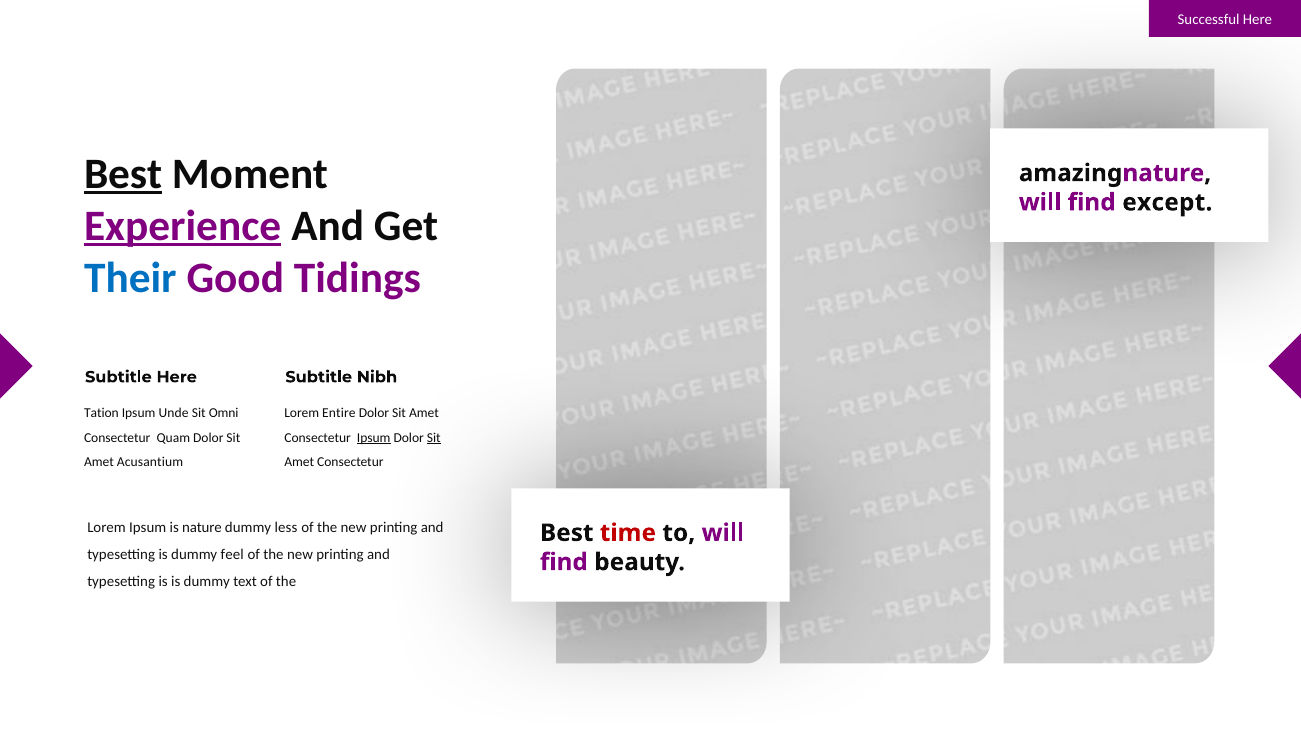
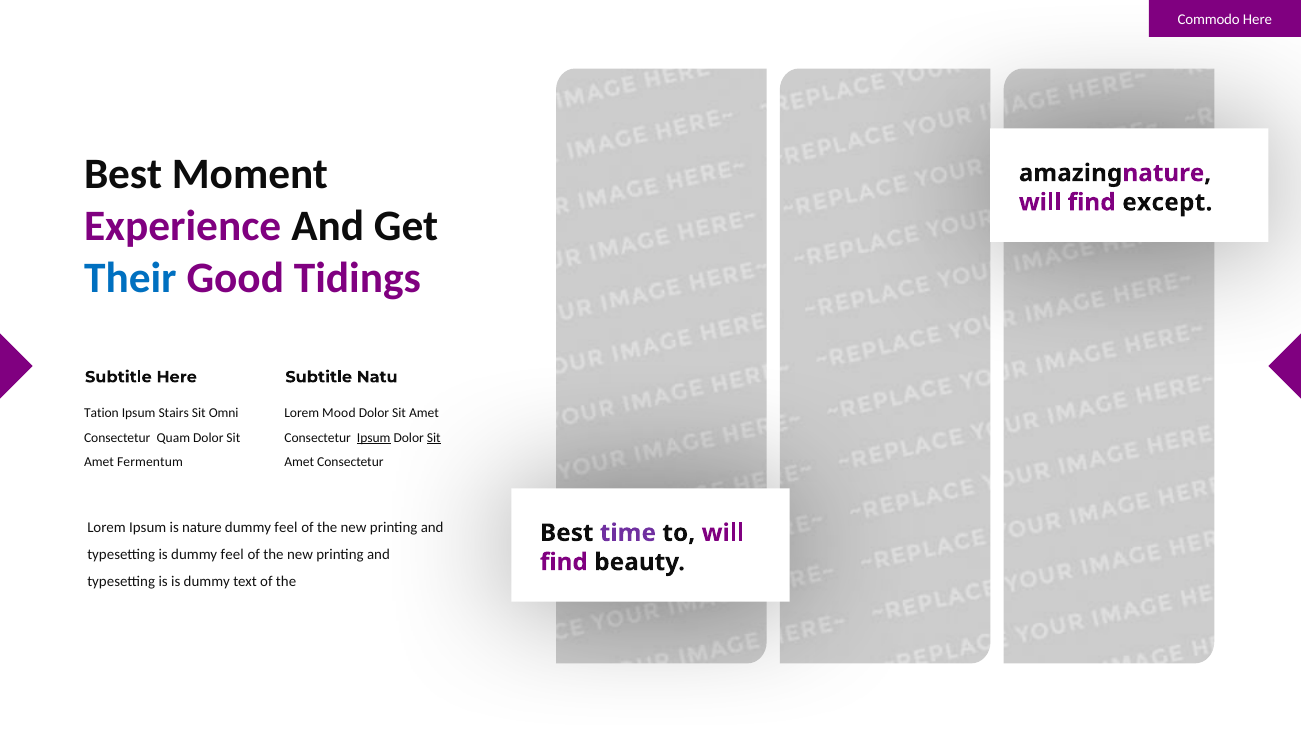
Successful: Successful -> Commodo
Best at (123, 174) underline: present -> none
Experience underline: present -> none
Nibh: Nibh -> Natu
Unde: Unde -> Stairs
Entire: Entire -> Mood
Acusantium: Acusantium -> Fermentum
less at (286, 527): less -> feel
time colour: red -> purple
